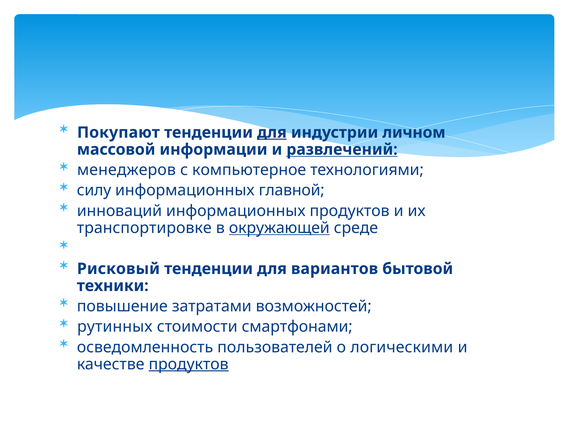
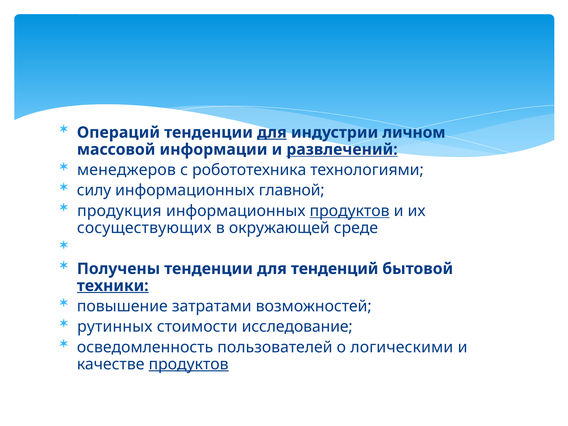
Покупают: Покупают -> Операций
компьютерное: компьютерное -> робототехника
инноваций: инноваций -> продукция
продуктов at (350, 211) underline: none -> present
транспортировке: транспортировке -> сосуществующих
окружающей underline: present -> none
Рисковый: Рисковый -> Получены
вариантов: вариантов -> тенденций
техники underline: none -> present
смартфонами: смартфонами -> исследование
